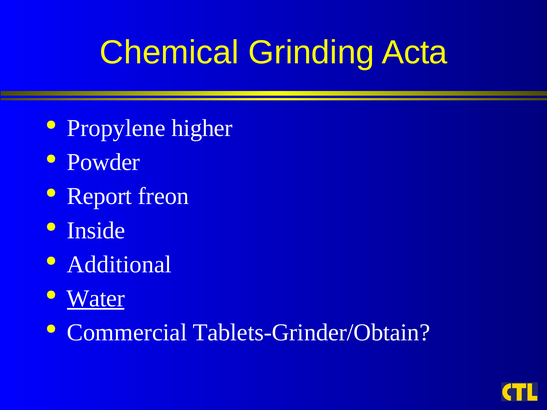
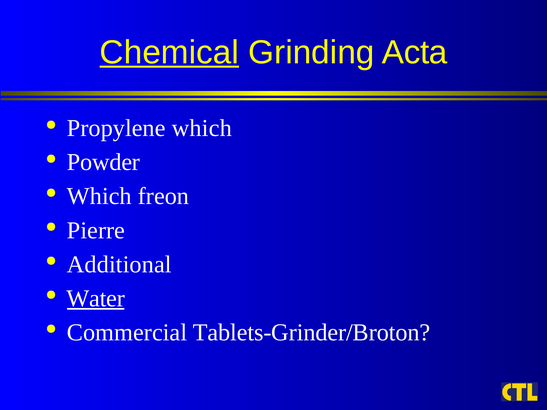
Chemical underline: none -> present
Propylene higher: higher -> which
Report at (99, 196): Report -> Which
Inside: Inside -> Pierre
Tablets-Grinder/Obtain: Tablets-Grinder/Obtain -> Tablets-Grinder/Broton
